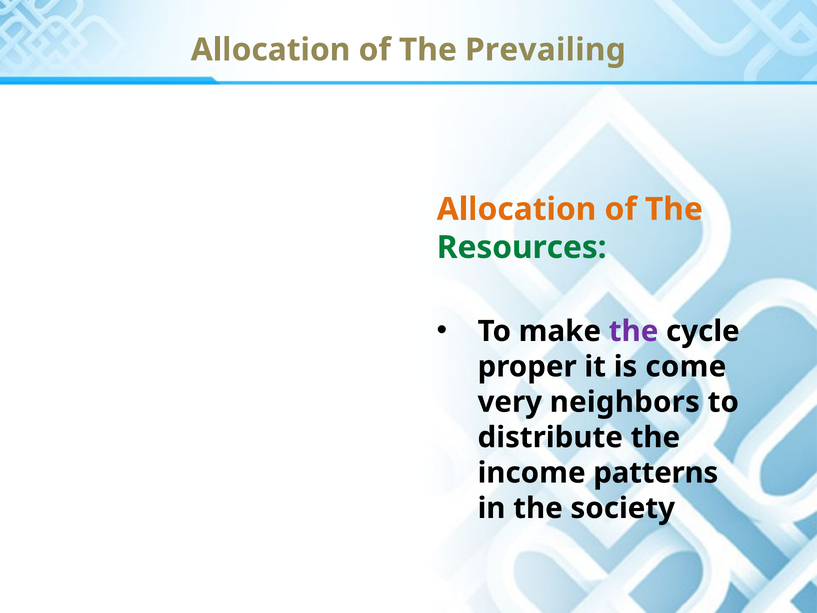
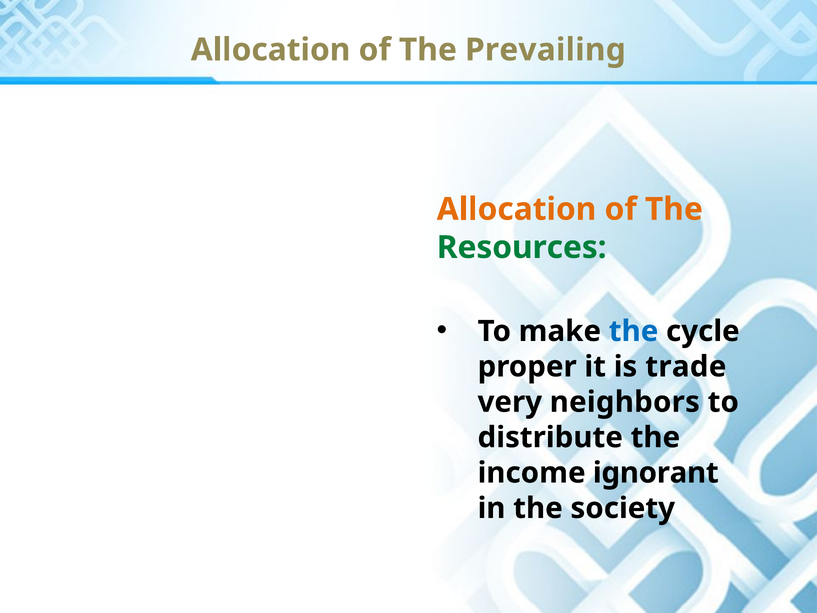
the at (634, 331) colour: purple -> blue
come: come -> trade
patterns: patterns -> ignorant
